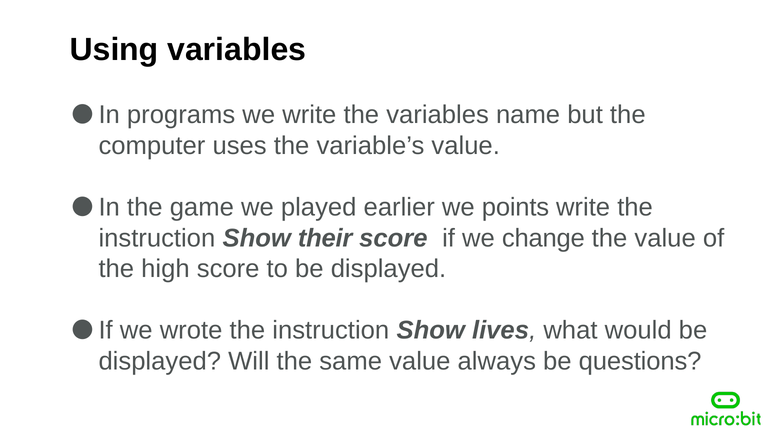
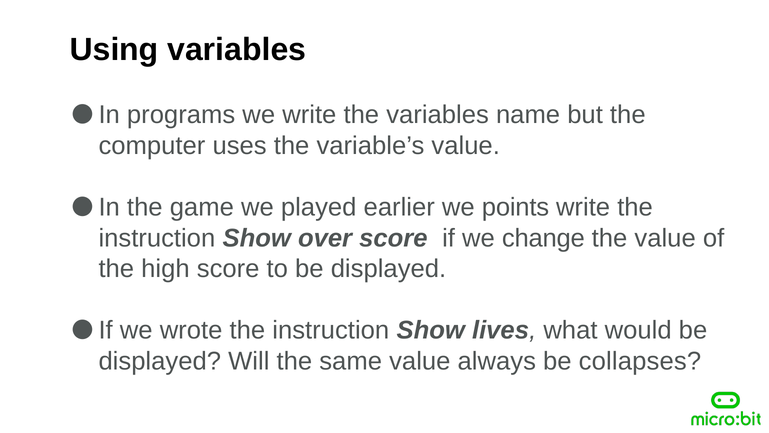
their: their -> over
questions: questions -> collapses
